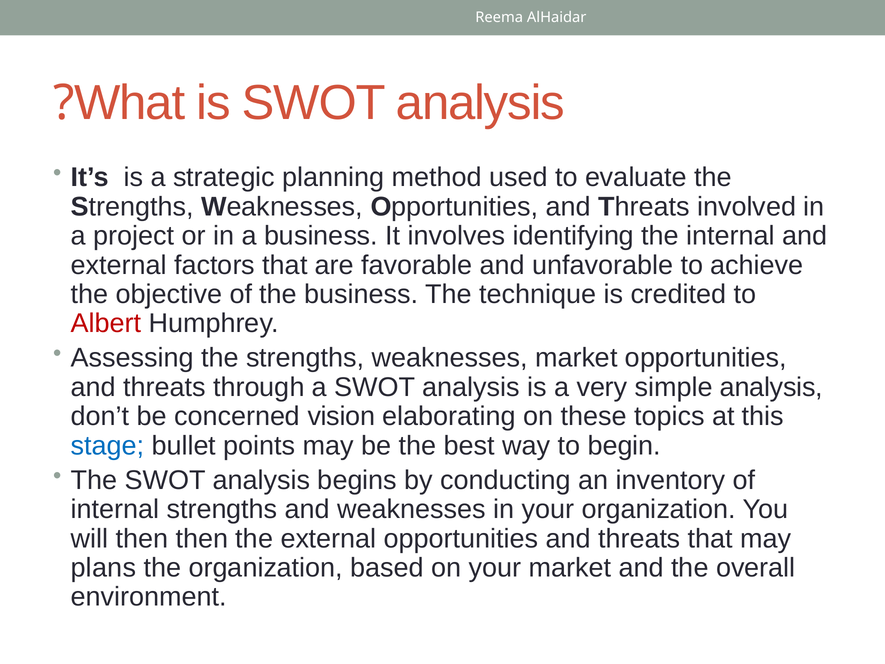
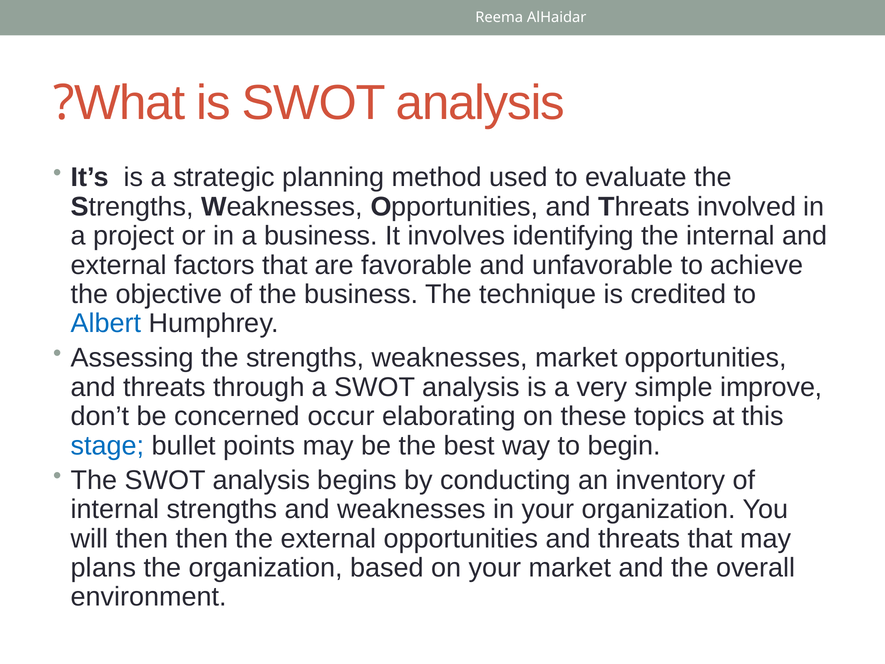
Albert colour: red -> blue
simple analysis: analysis -> improve
vision: vision -> occur
